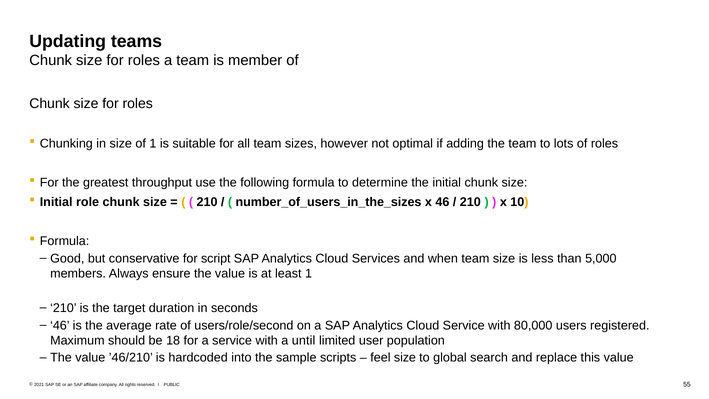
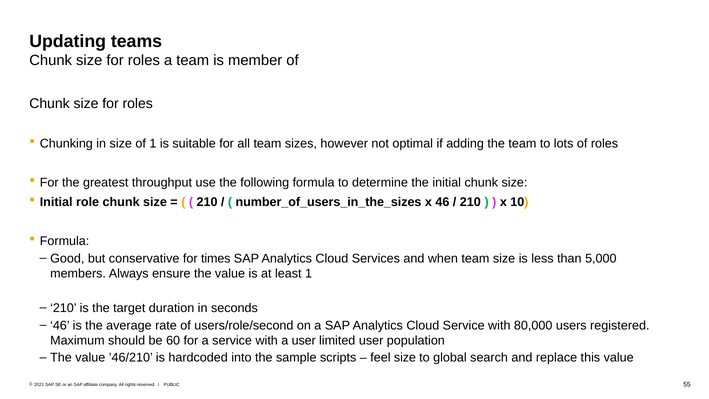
script: script -> times
18: 18 -> 60
a until: until -> user
